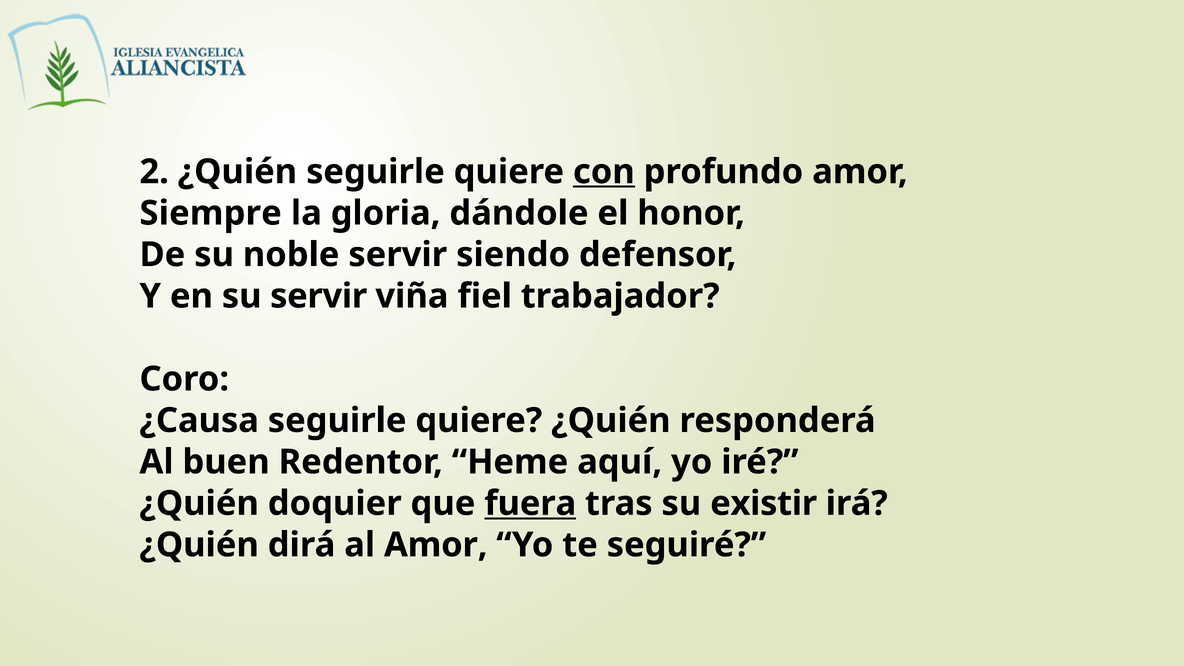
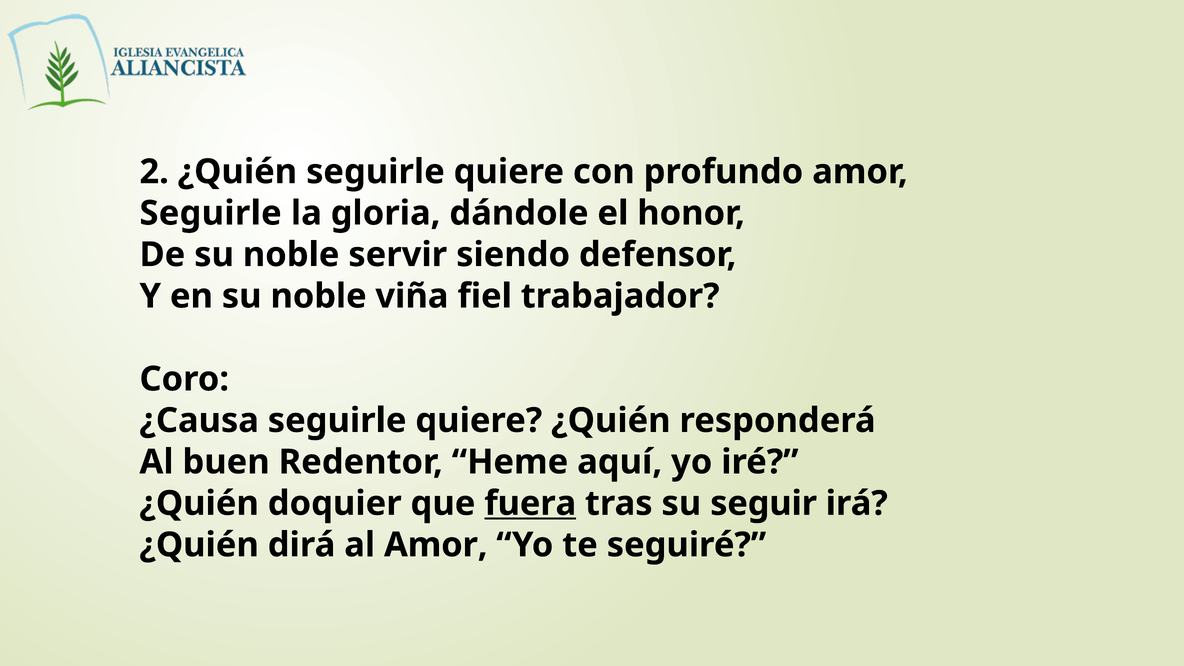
con underline: present -> none
Siempre at (211, 213): Siempre -> Seguirle
en su servir: servir -> noble
existir: existir -> seguir
